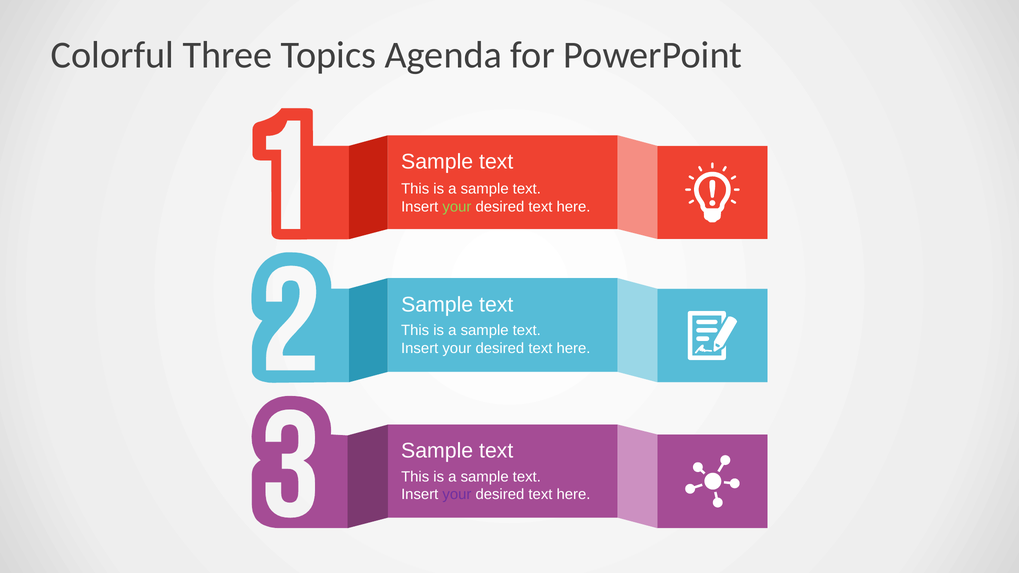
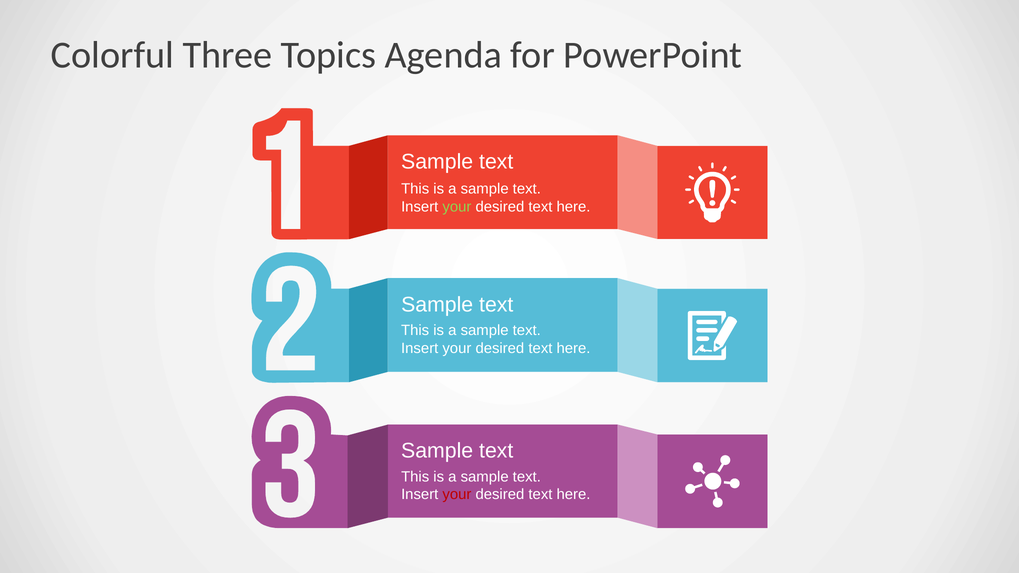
your at (457, 495) colour: purple -> red
